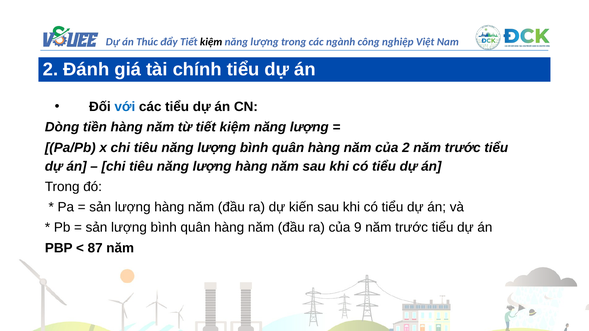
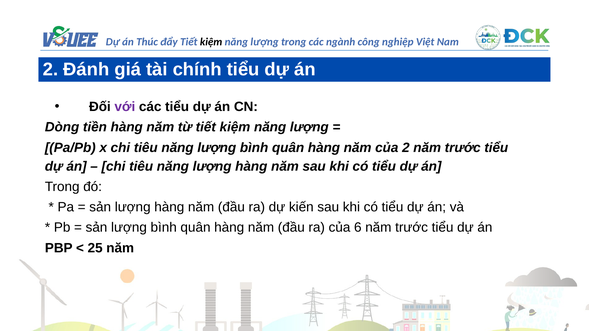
với colour: blue -> purple
9: 9 -> 6
87: 87 -> 25
